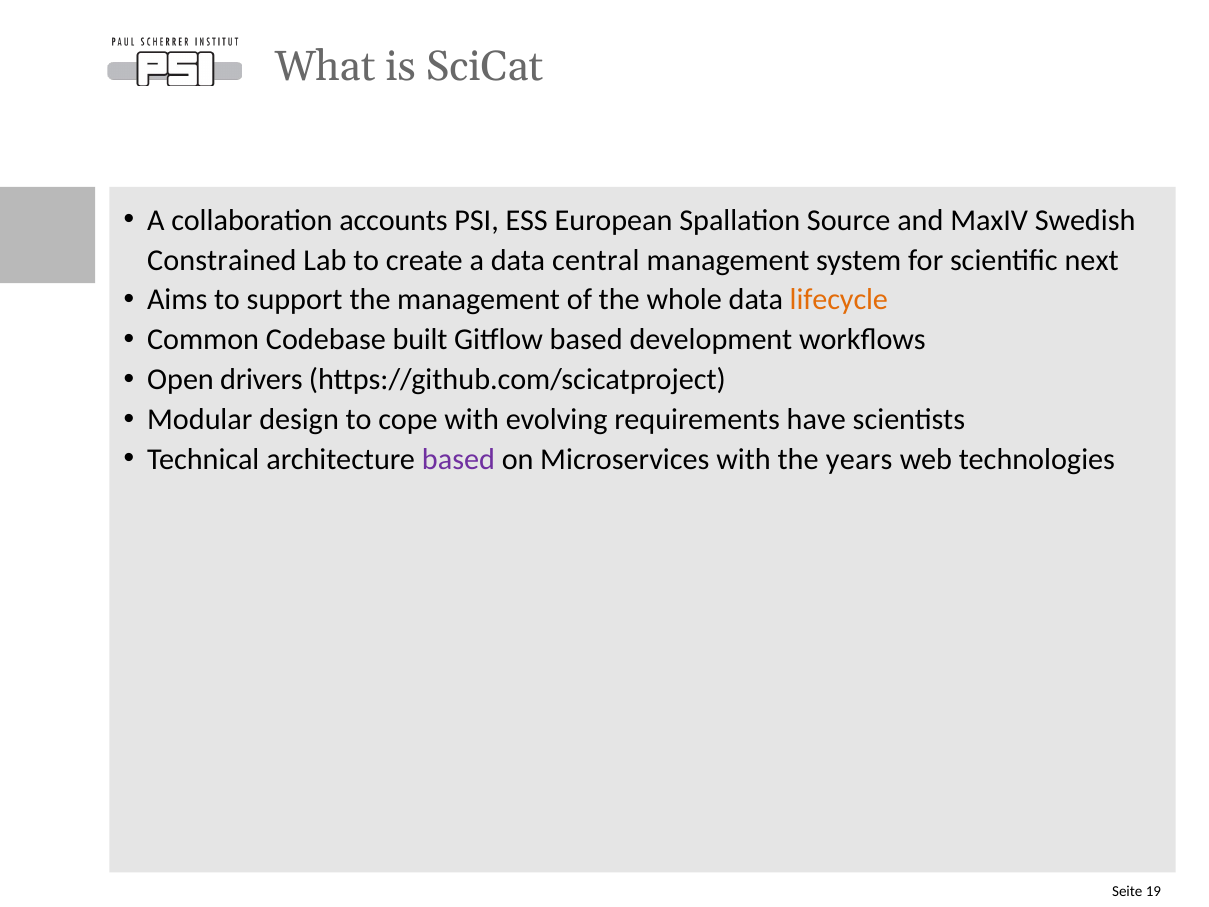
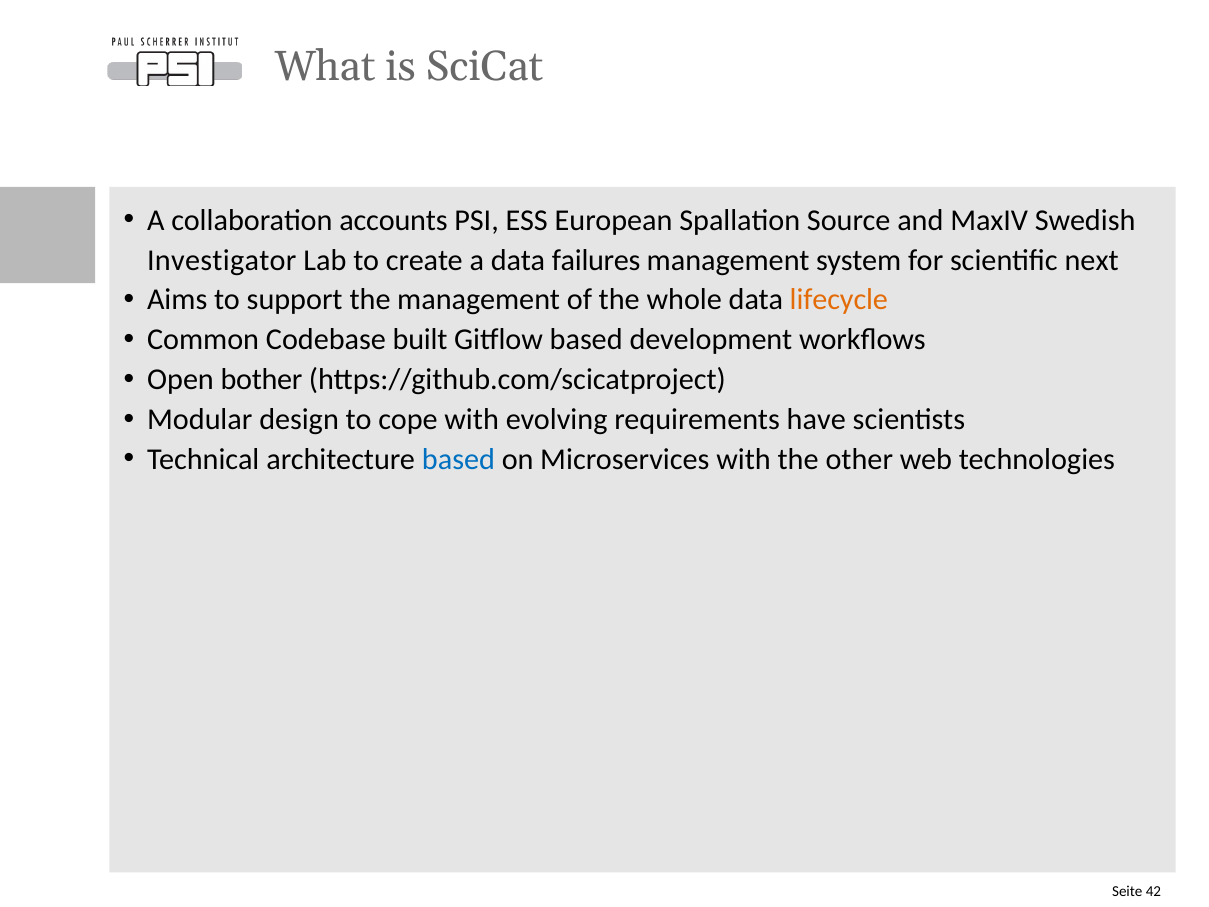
Constrained: Constrained -> Investigator
central: central -> failures
drivers: drivers -> bother
based at (458, 459) colour: purple -> blue
years: years -> other
19: 19 -> 42
